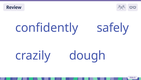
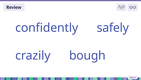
dough: dough -> bough
